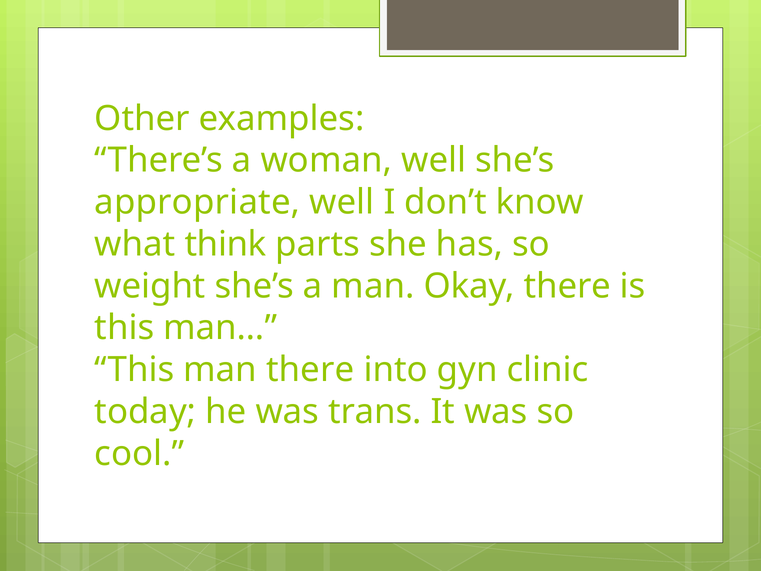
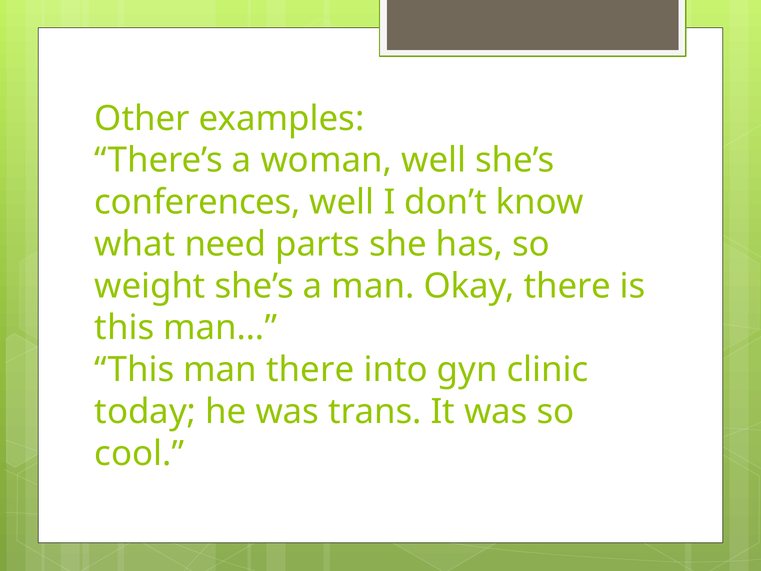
appropriate: appropriate -> conferences
think: think -> need
